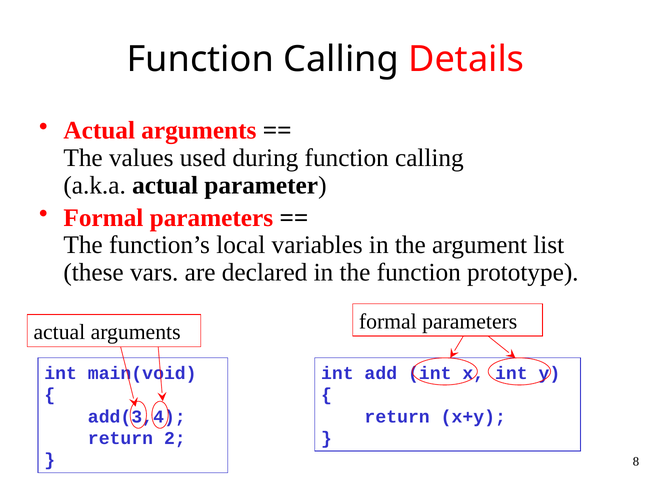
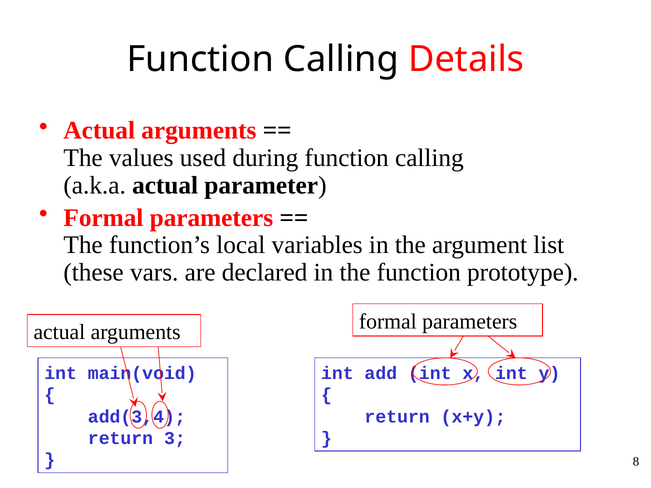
2: 2 -> 3
